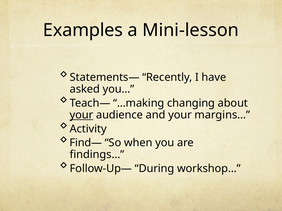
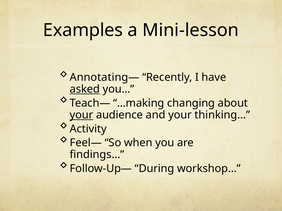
Statements—: Statements— -> Annotating—
asked underline: none -> present
margins…: margins… -> thinking…
Find—: Find— -> Feel—
